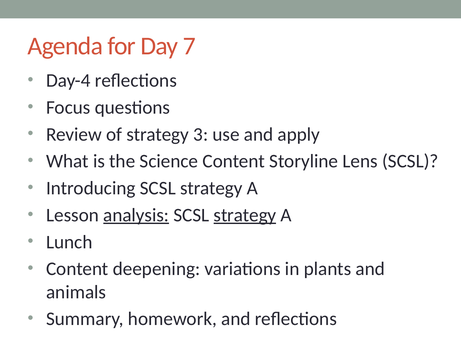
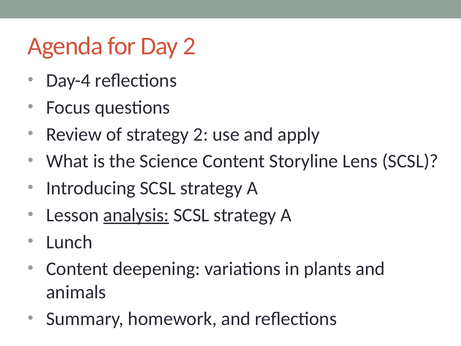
Day 7: 7 -> 2
strategy 3: 3 -> 2
strategy at (245, 215) underline: present -> none
